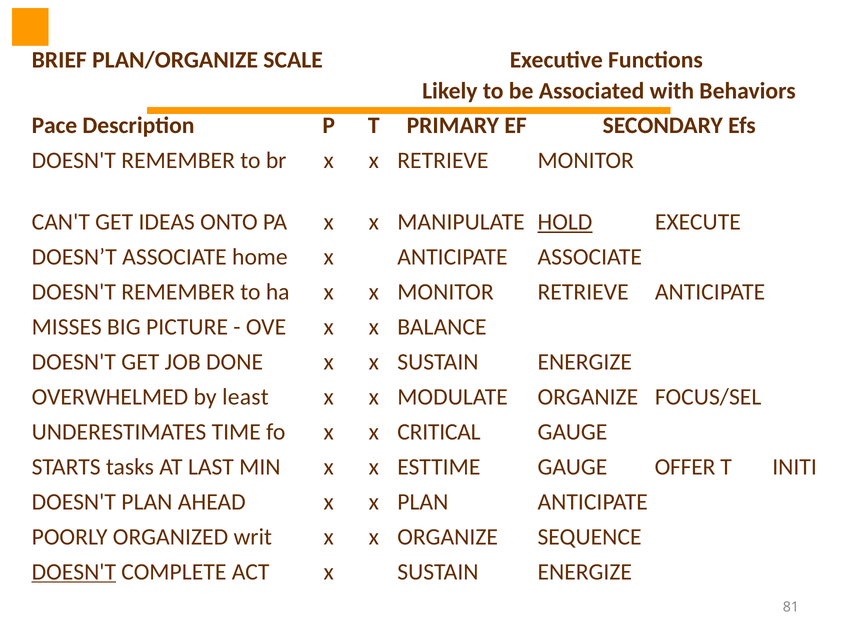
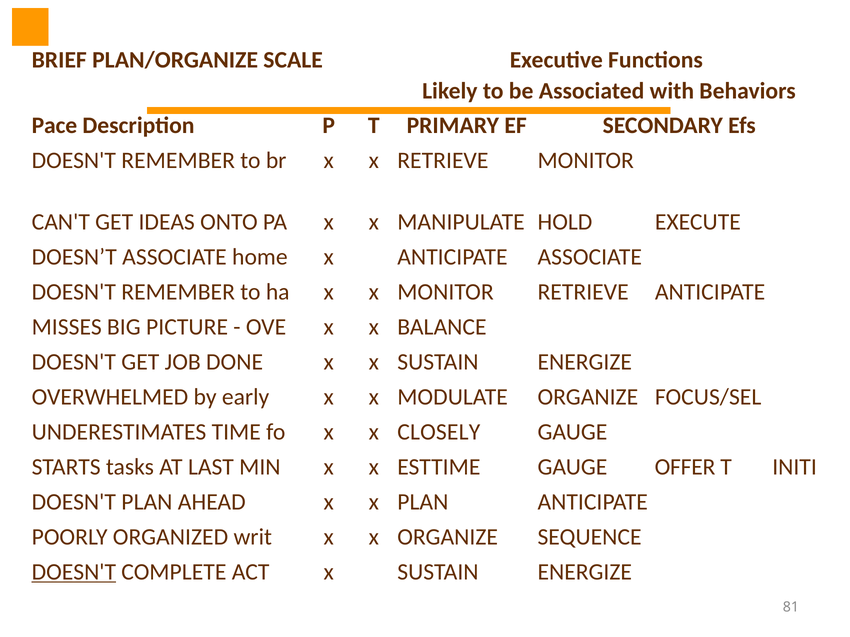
HOLD underline: present -> none
least: least -> early
CRITICAL: CRITICAL -> CLOSELY
